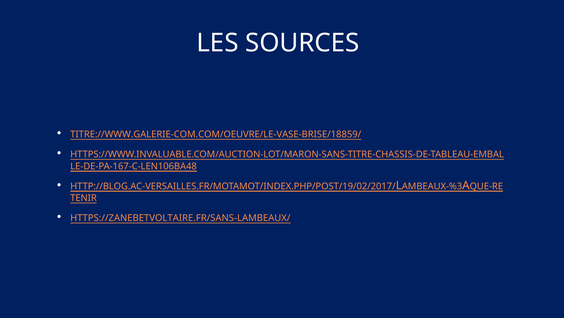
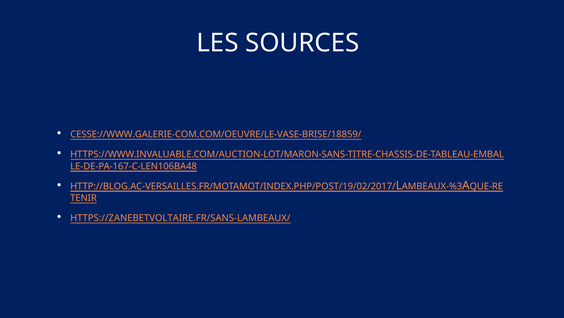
TITRE://WWW.GALERIE-COM.COM/OEUVRE/LE-VASE-BRISE/18859/: TITRE://WWW.GALERIE-COM.COM/OEUVRE/LE-VASE-BRISE/18859/ -> CESSE://WWW.GALERIE-COM.COM/OEUVRE/LE-VASE-BRISE/18859/
